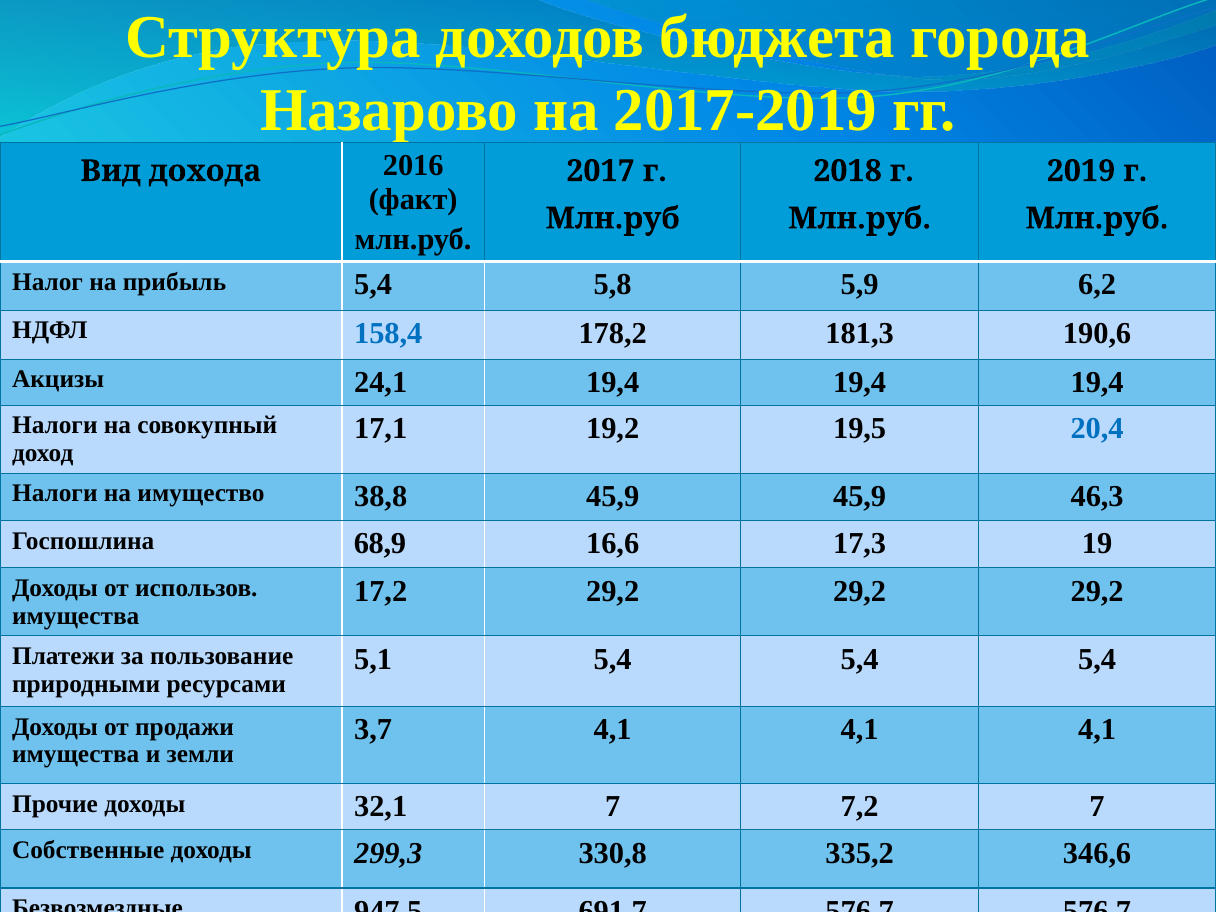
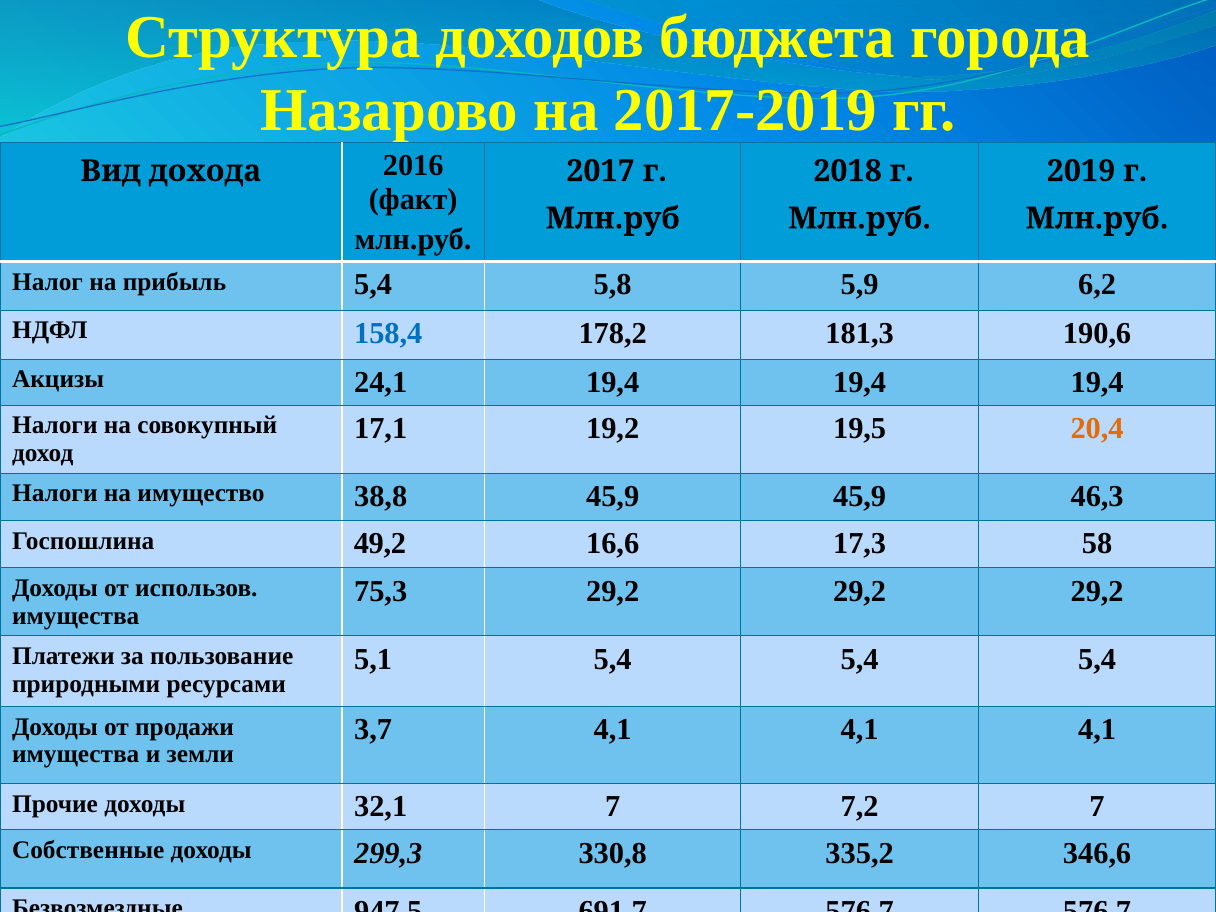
20,4 colour: blue -> orange
68,9: 68,9 -> 49,2
19: 19 -> 58
17,2: 17,2 -> 75,3
